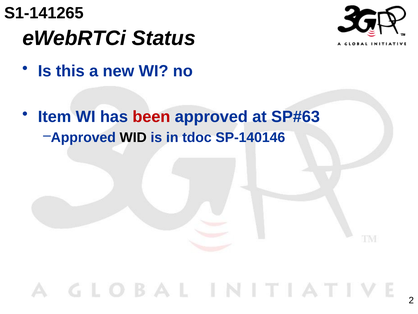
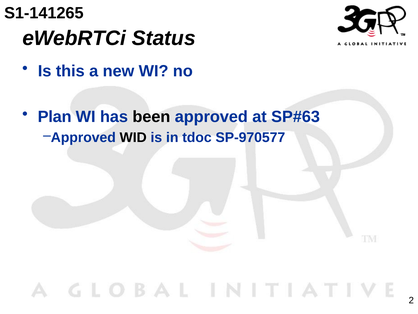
Item: Item -> Plan
been colour: red -> black
SP-140146: SP-140146 -> SP-970577
